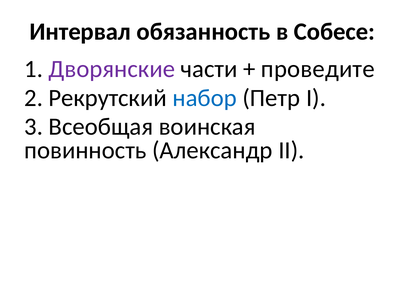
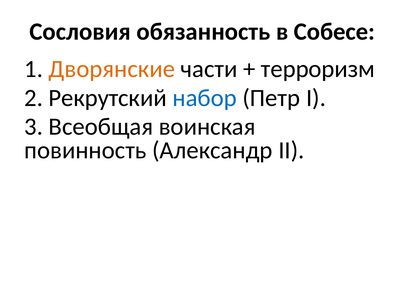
Интервал: Интервал -> Сословия
Дворянские colour: purple -> orange
проведите: проведите -> терроризм
